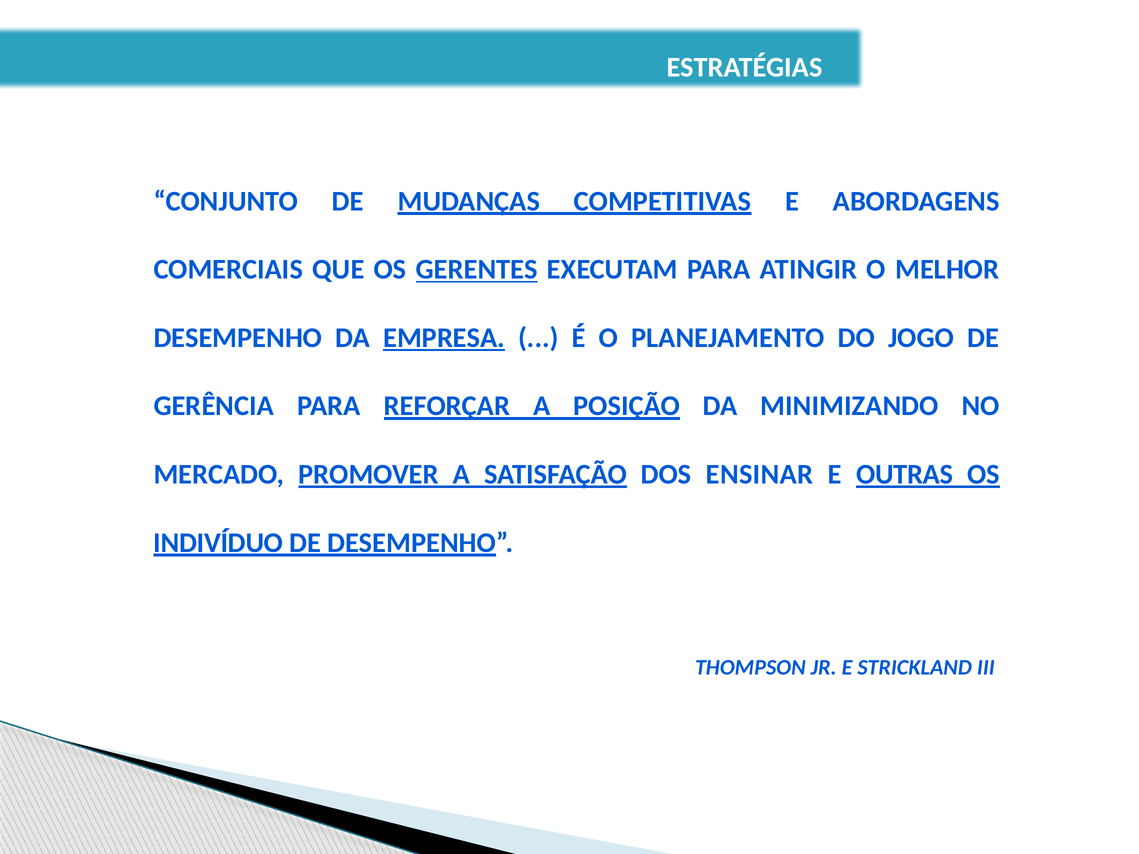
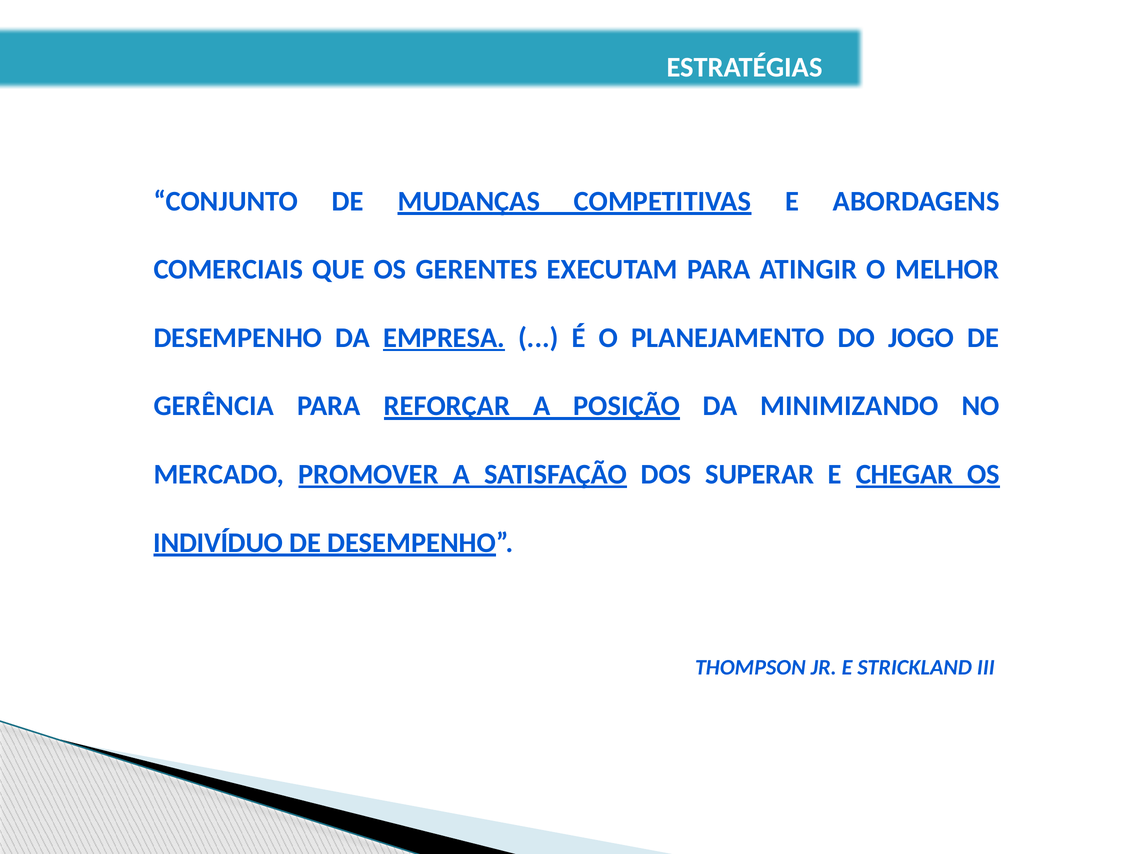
GERENTES underline: present -> none
ENSINAR: ENSINAR -> SUPERAR
OUTRAS: OUTRAS -> CHEGAR
